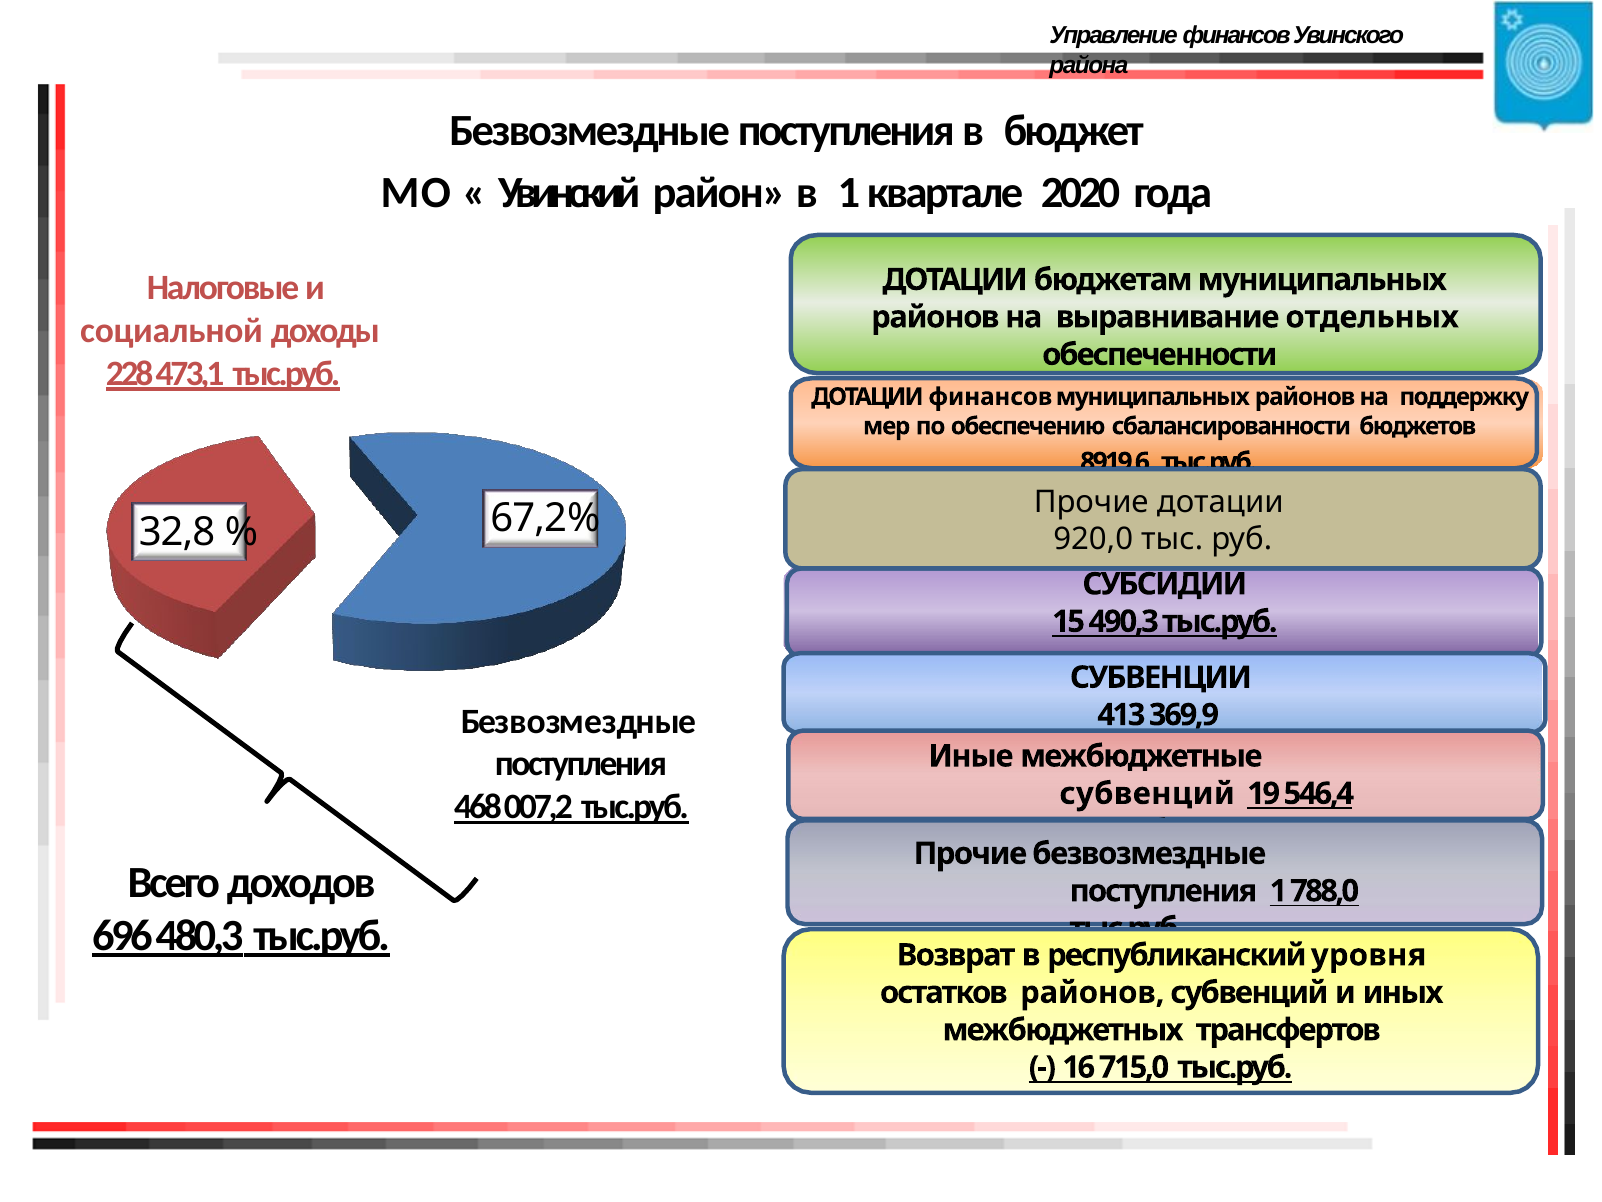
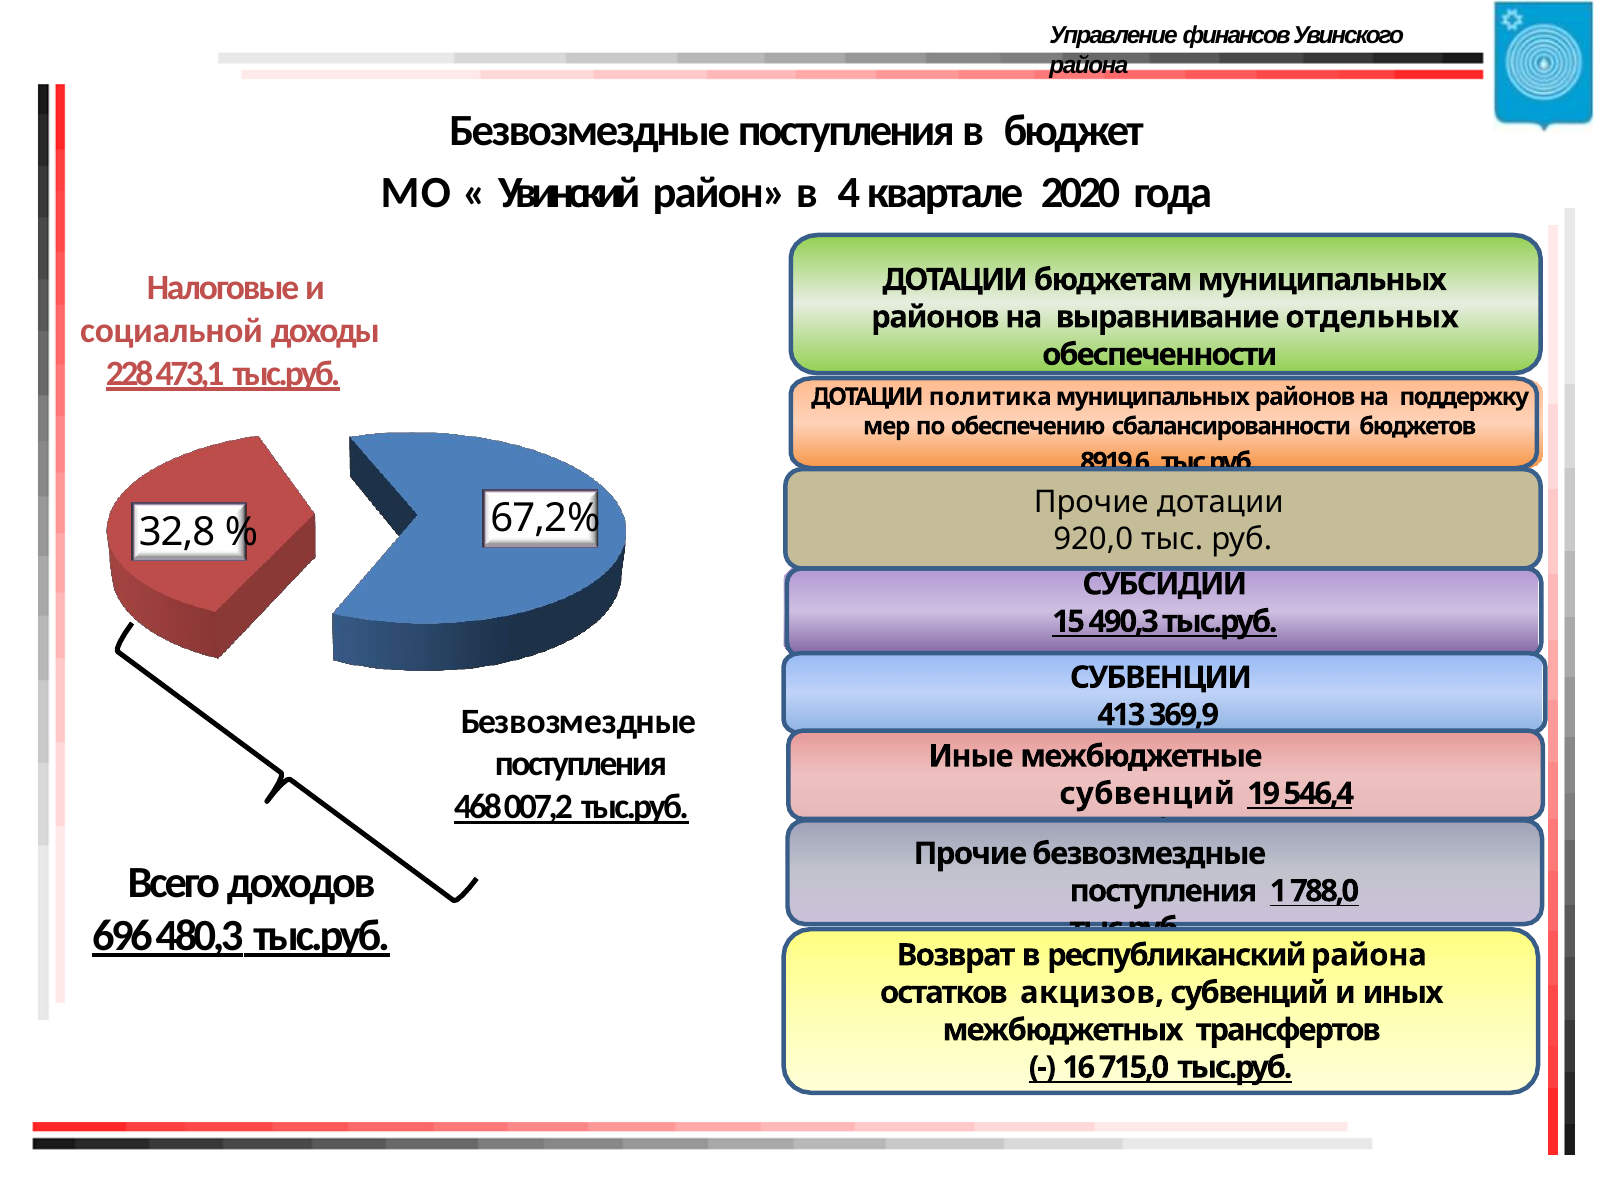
в 1: 1 -> 4
ДОТАЦИИ финансов: финансов -> политика
республиканский уровня: уровня -> района
остатков районов: районов -> акцизов
